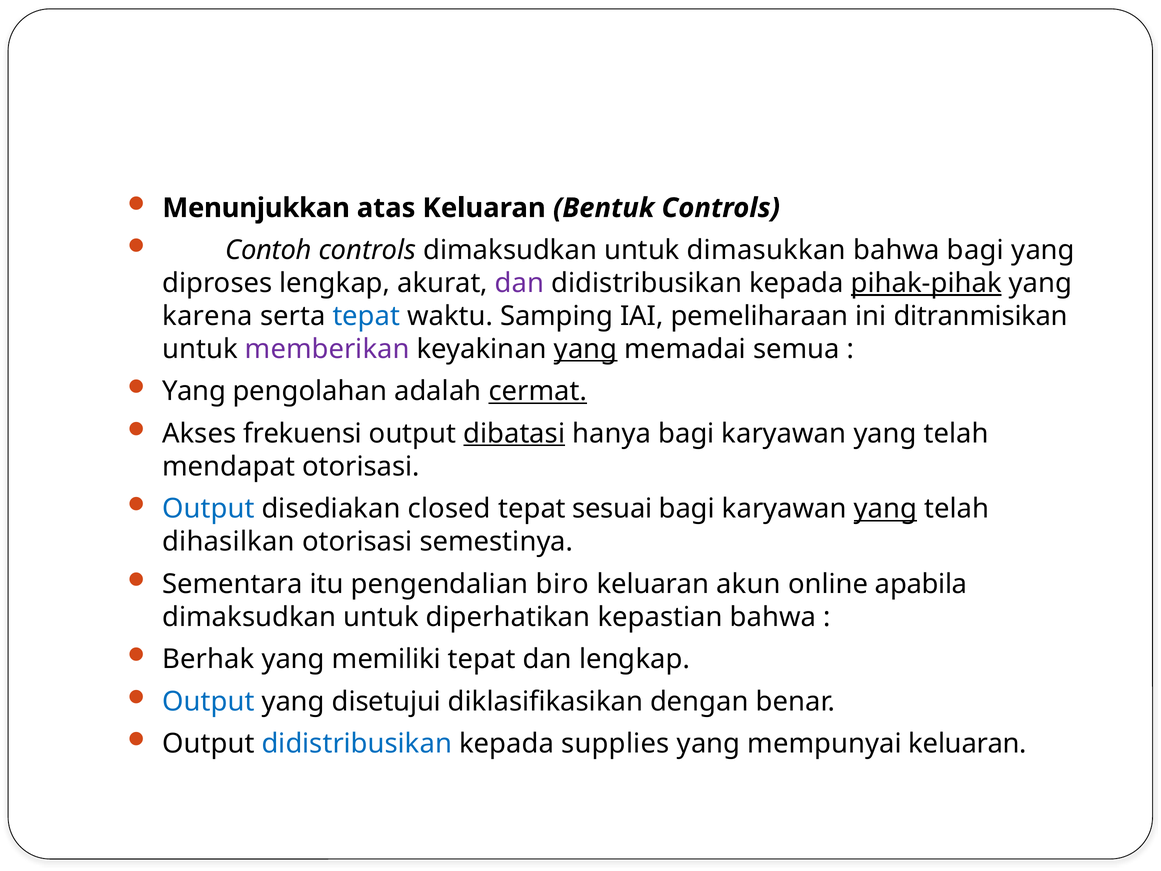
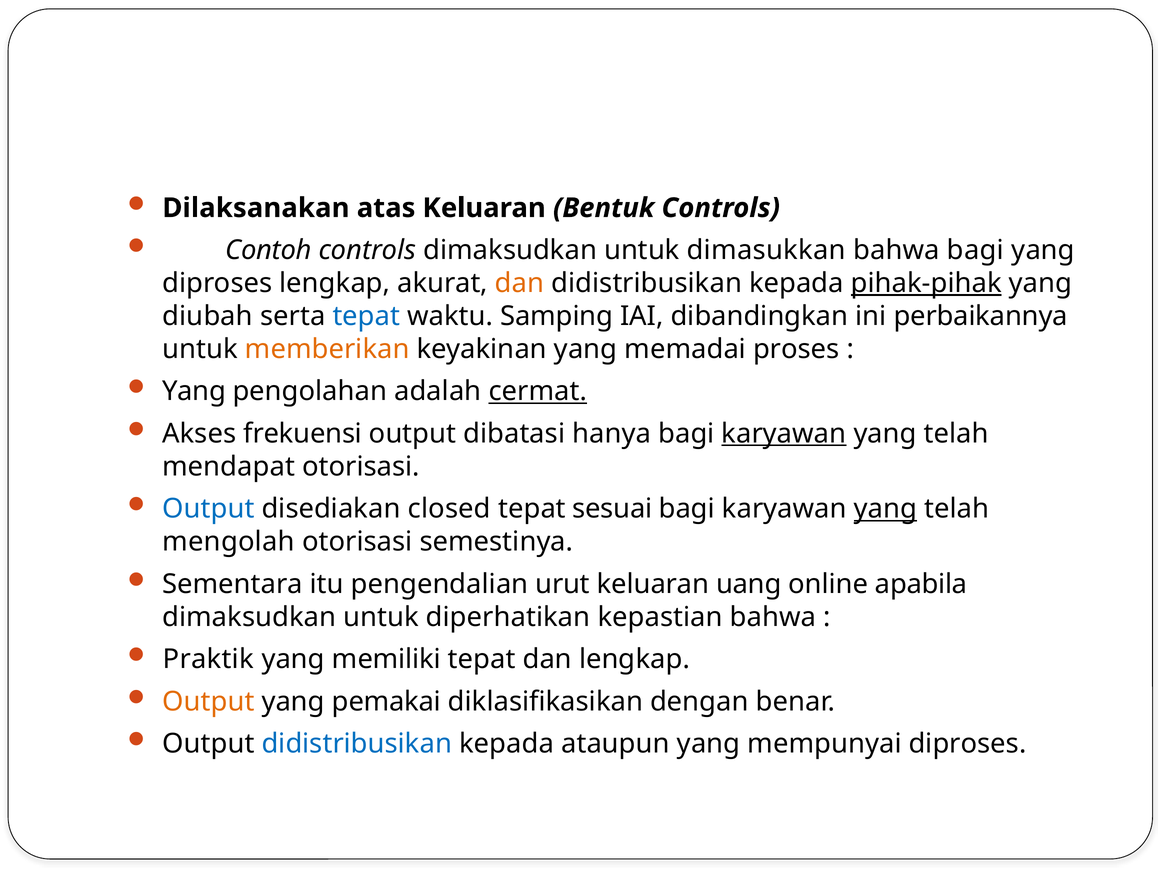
Menunjukkan: Menunjukkan -> Dilaksanakan
dan at (520, 283) colour: purple -> orange
karena: karena -> diubah
pemeliharaan: pemeliharaan -> dibandingkan
ditranmisikan: ditranmisikan -> perbaikannya
memberikan colour: purple -> orange
yang at (586, 349) underline: present -> none
semua: semua -> proses
dibatasi underline: present -> none
karyawan at (784, 434) underline: none -> present
dihasilkan: dihasilkan -> mengolah
biro: biro -> urut
akun: akun -> uang
Berhak: Berhak -> Praktik
Output at (208, 701) colour: blue -> orange
disetujui: disetujui -> pemakai
supplies: supplies -> ataupun
mempunyai keluaran: keluaran -> diproses
